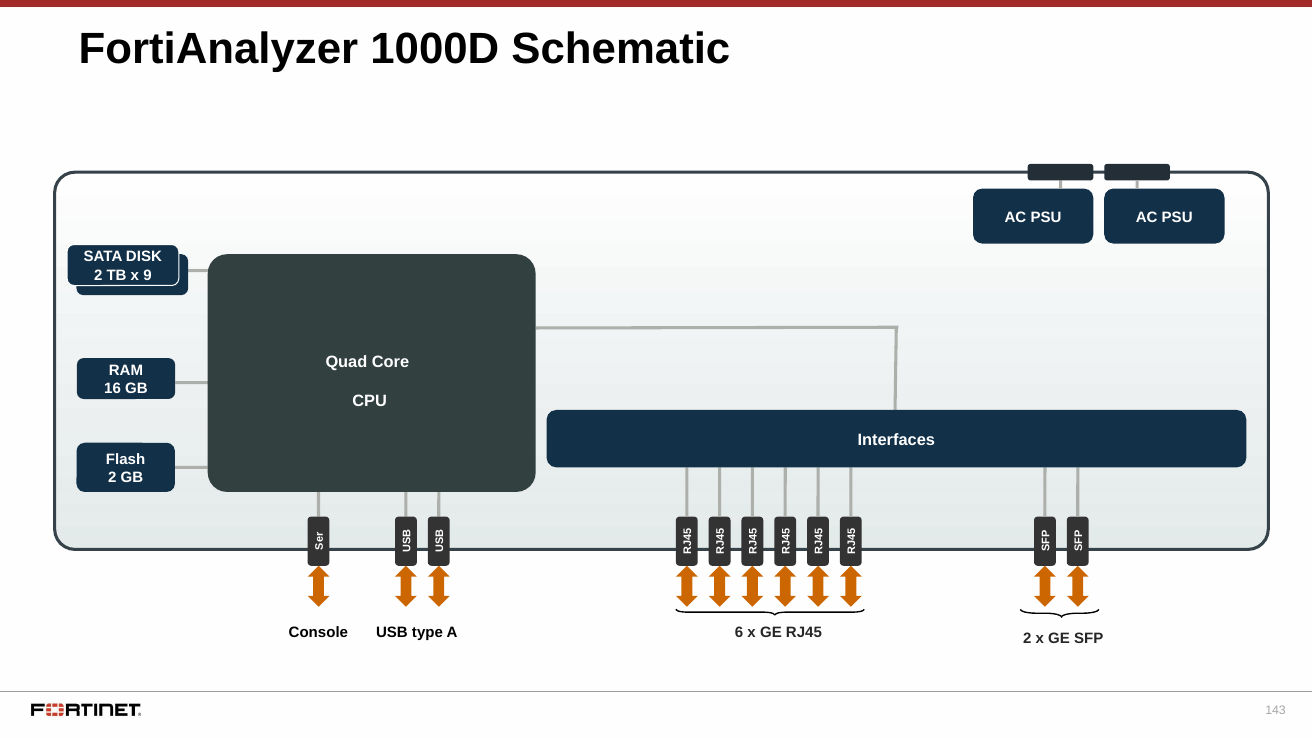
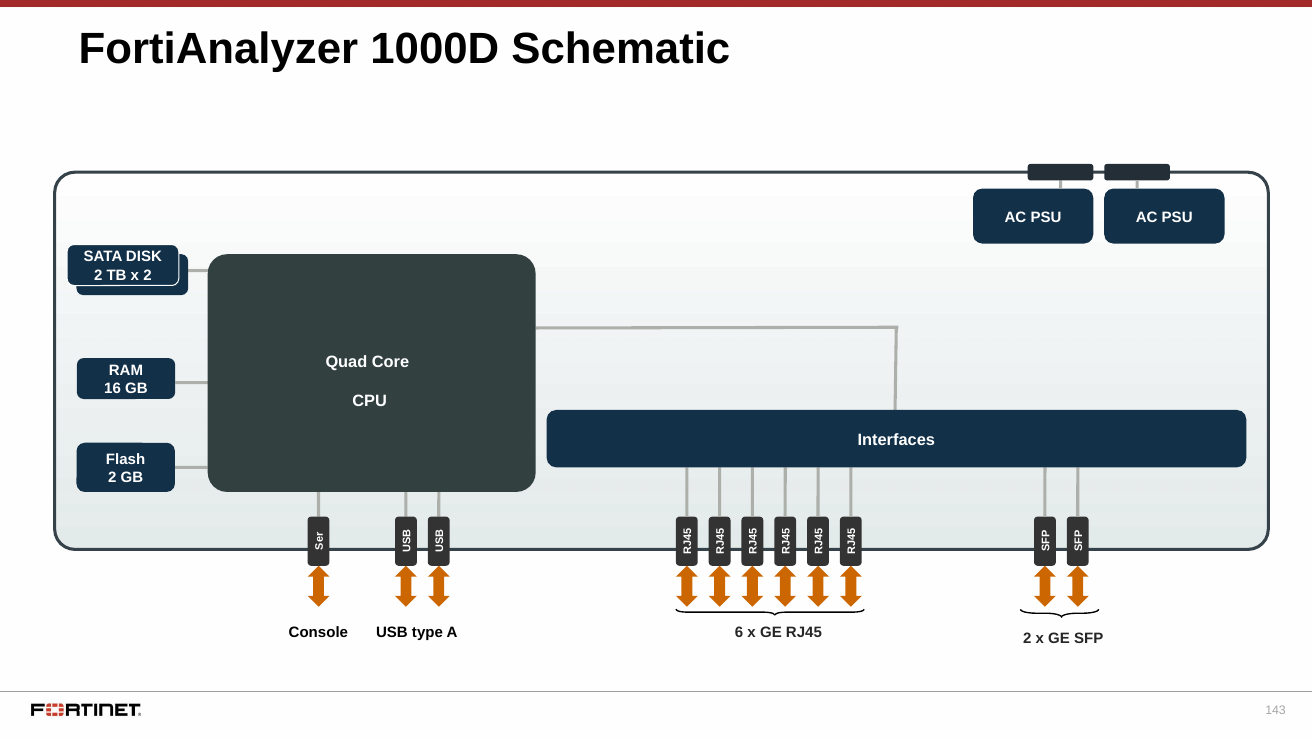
x 9: 9 -> 2
